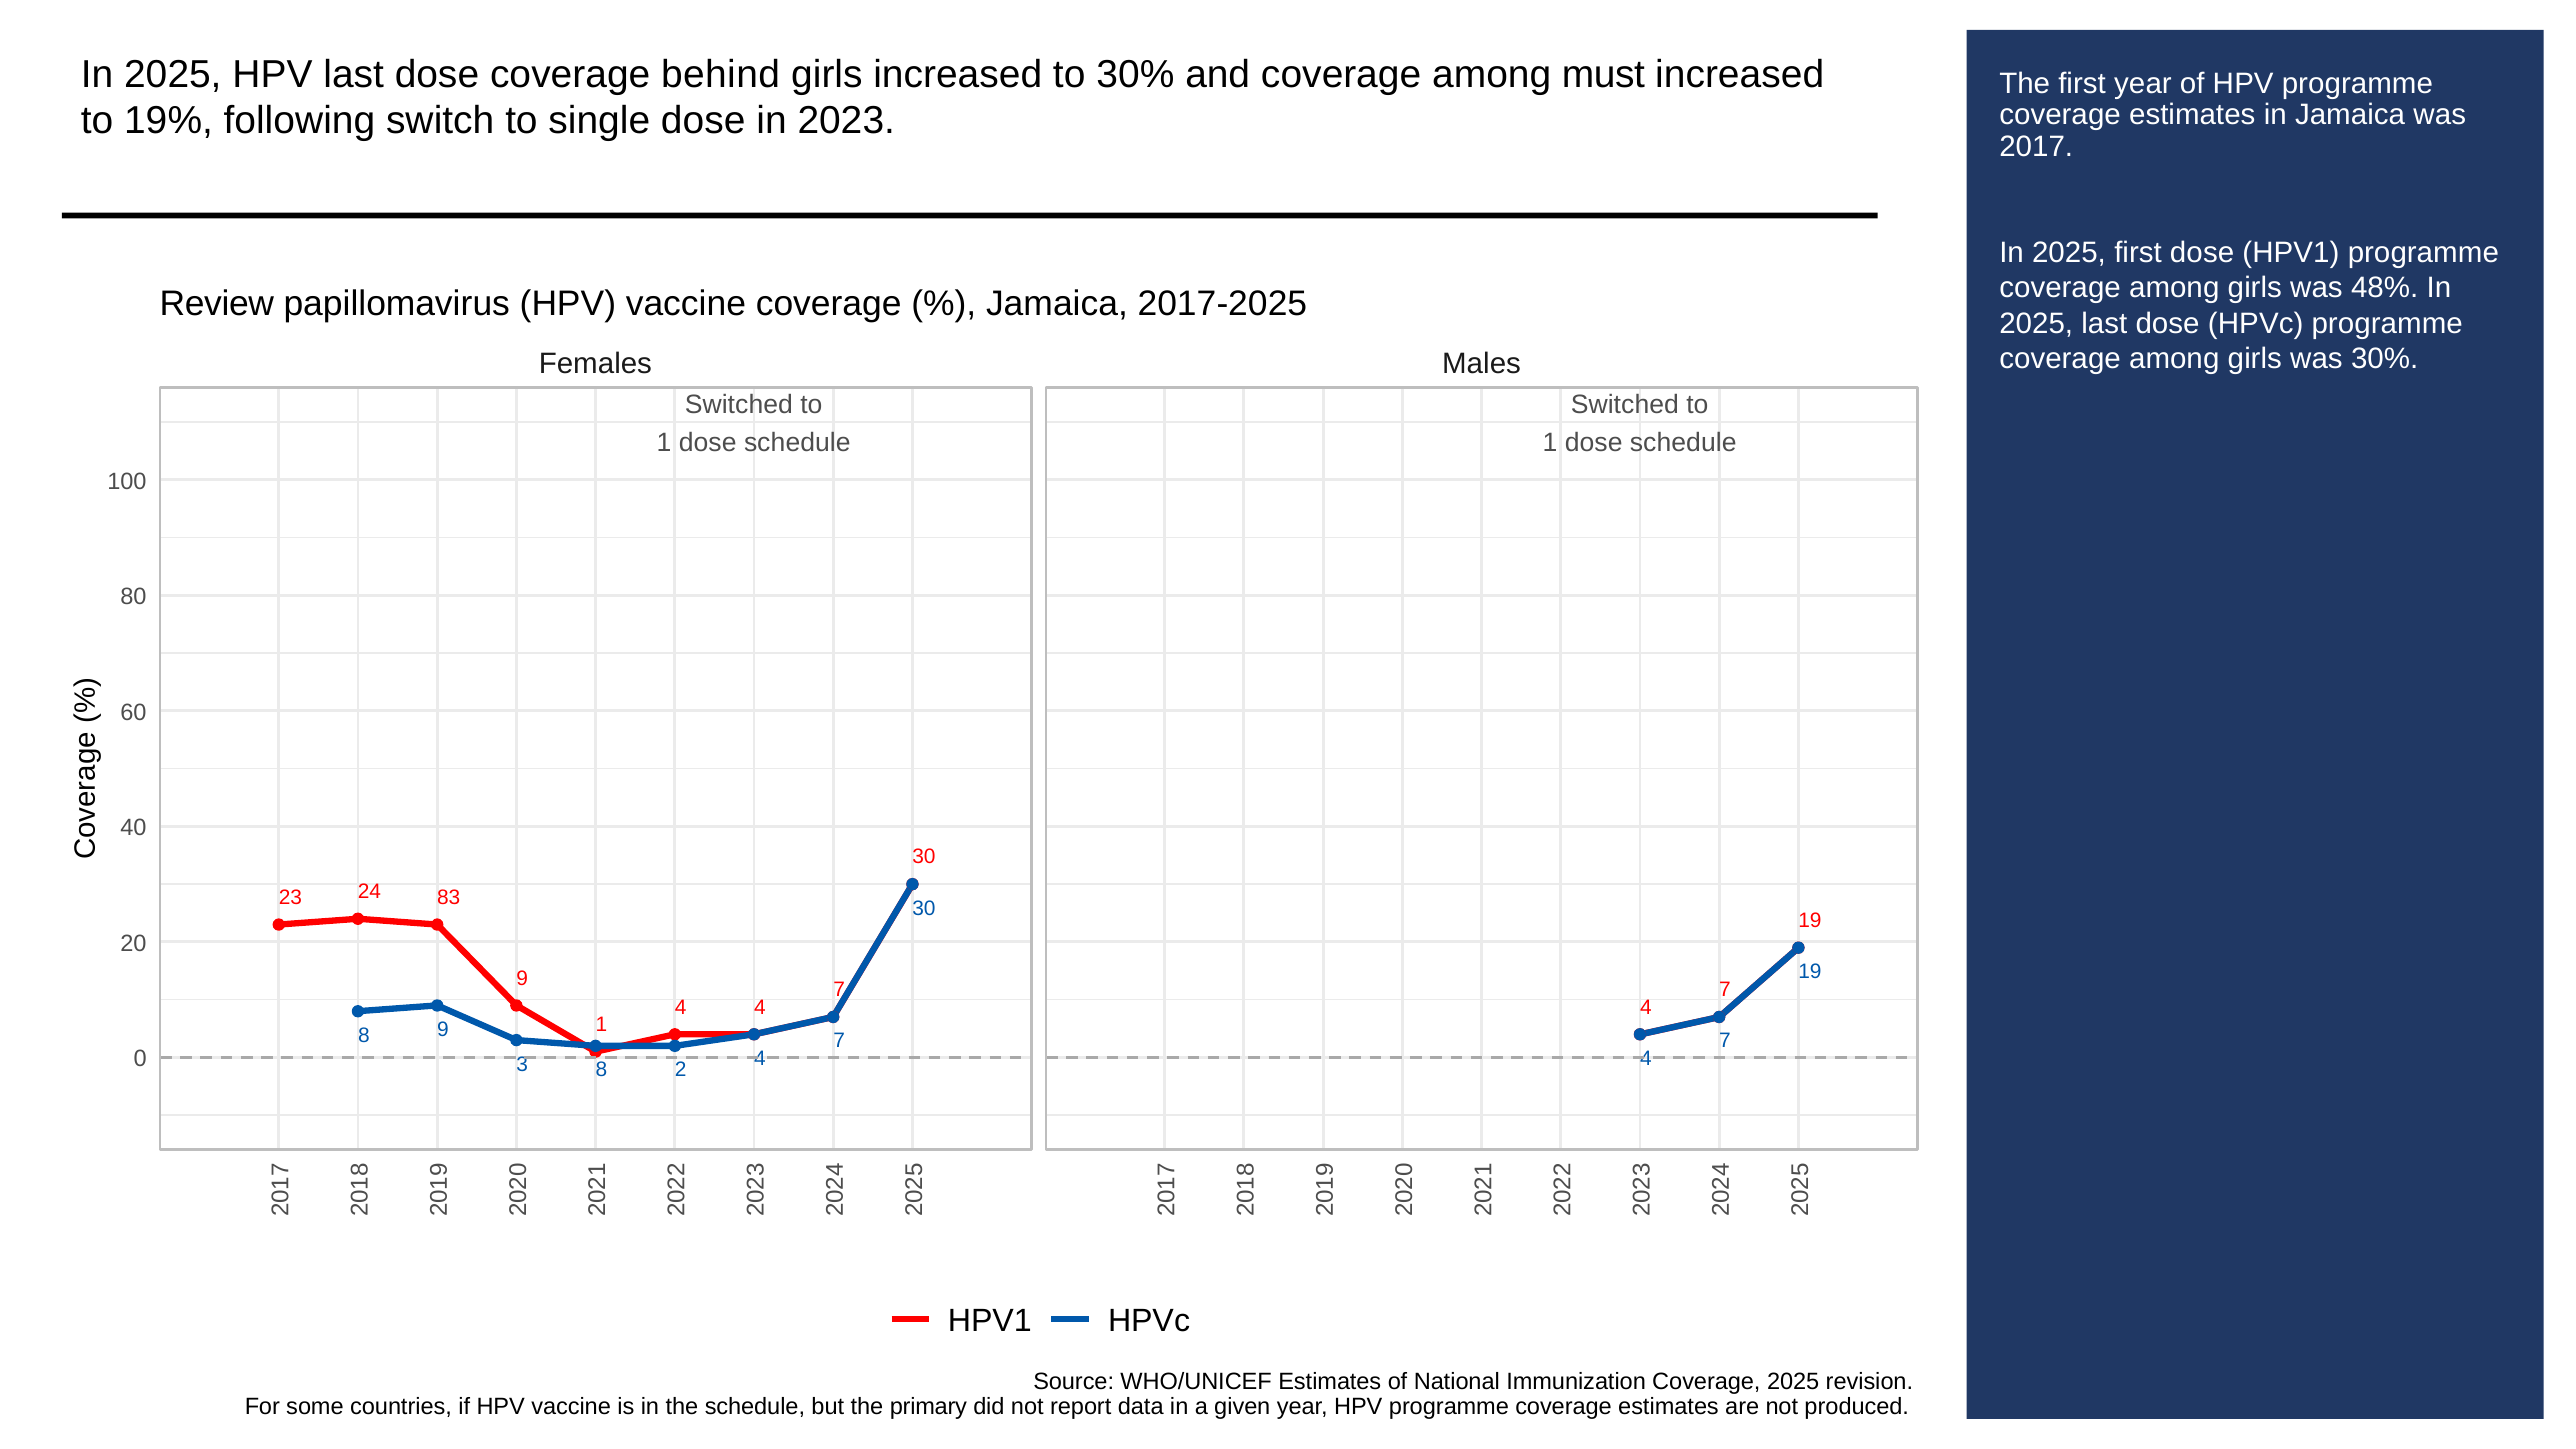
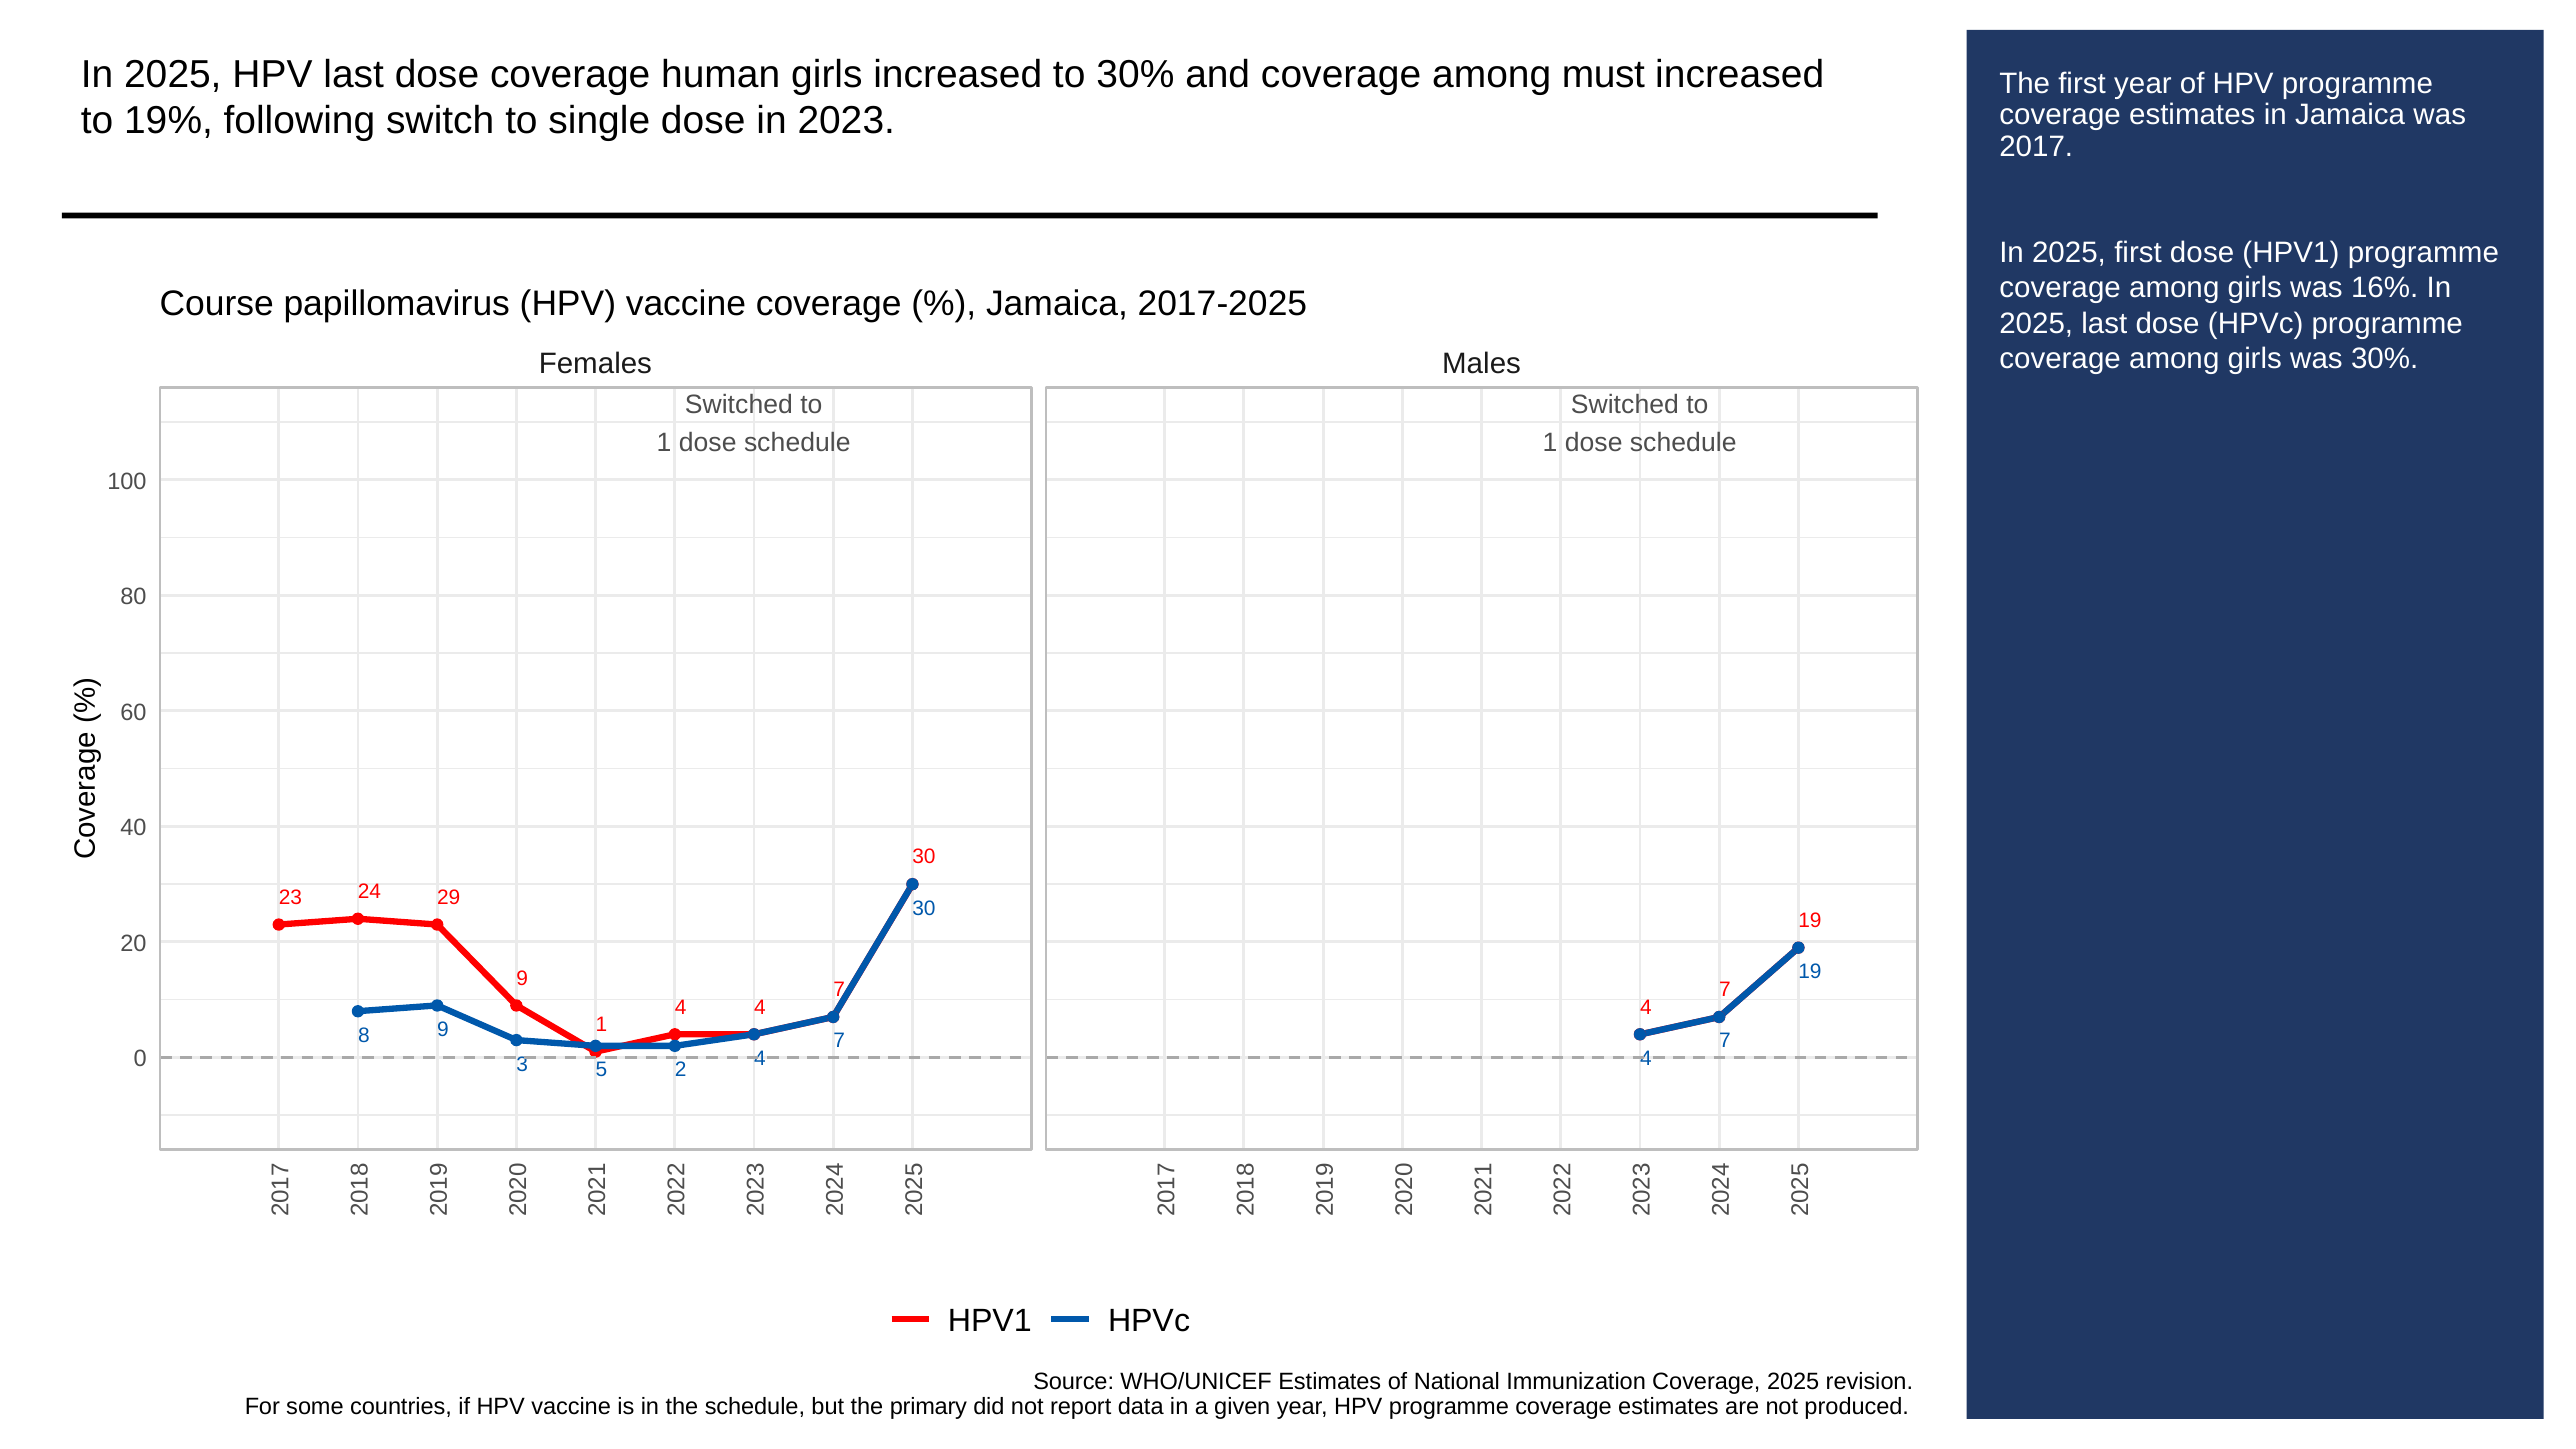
behind: behind -> human
48%: 48% -> 16%
Review: Review -> Course
83: 83 -> 29
3 8: 8 -> 5
